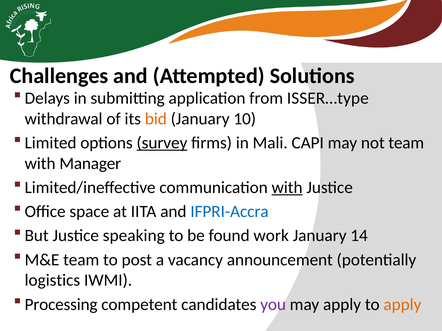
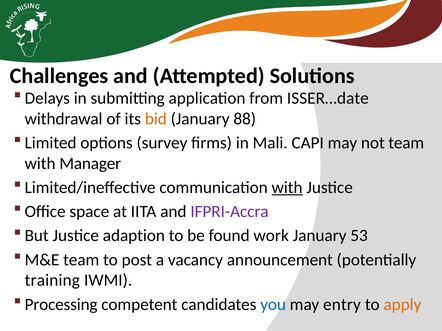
ISSER…type: ISSER…type -> ISSER…date
10: 10 -> 88
survey underline: present -> none
IFPRI-Accra colour: blue -> purple
speaking: speaking -> adaption
14: 14 -> 53
logistics: logistics -> training
you colour: purple -> blue
may apply: apply -> entry
